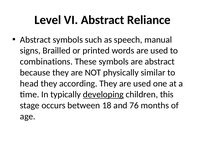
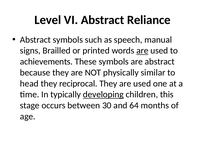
are at (142, 51) underline: none -> present
combinations: combinations -> achievements
according: according -> reciprocal
18: 18 -> 30
76: 76 -> 64
